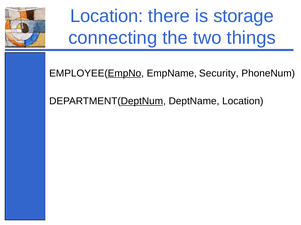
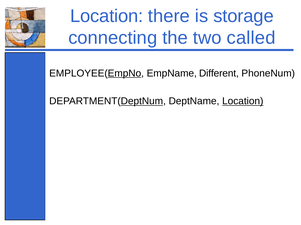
things: things -> called
Security: Security -> Different
Location at (243, 102) underline: none -> present
